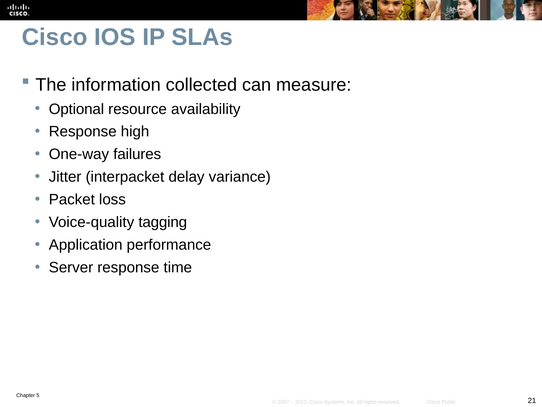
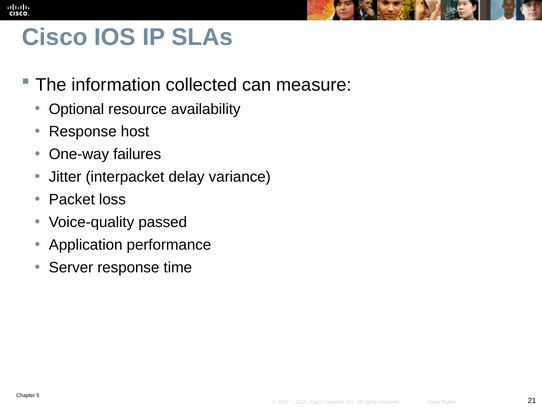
high: high -> host
tagging: tagging -> passed
